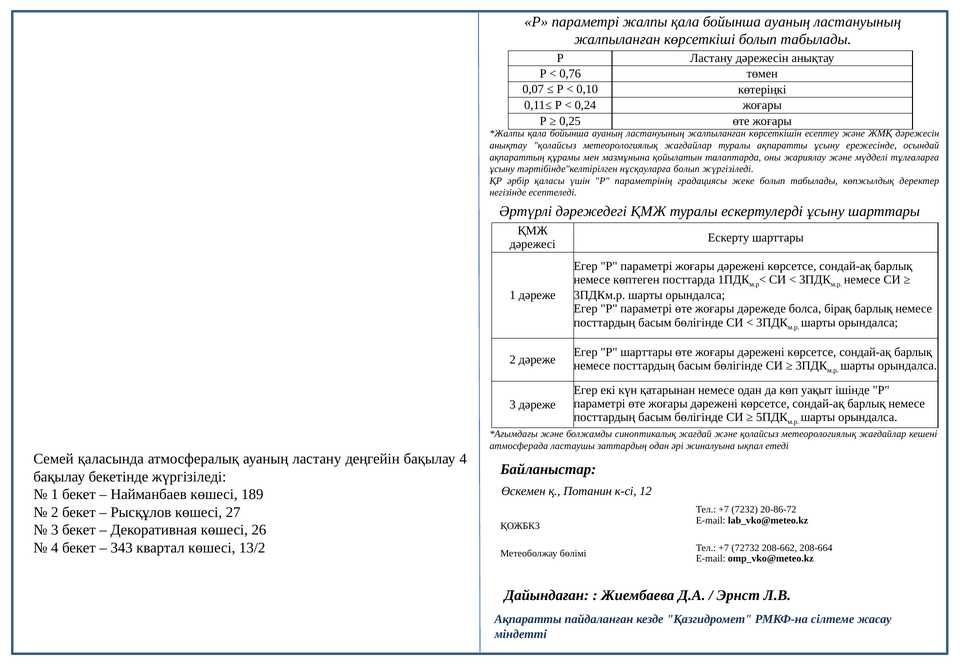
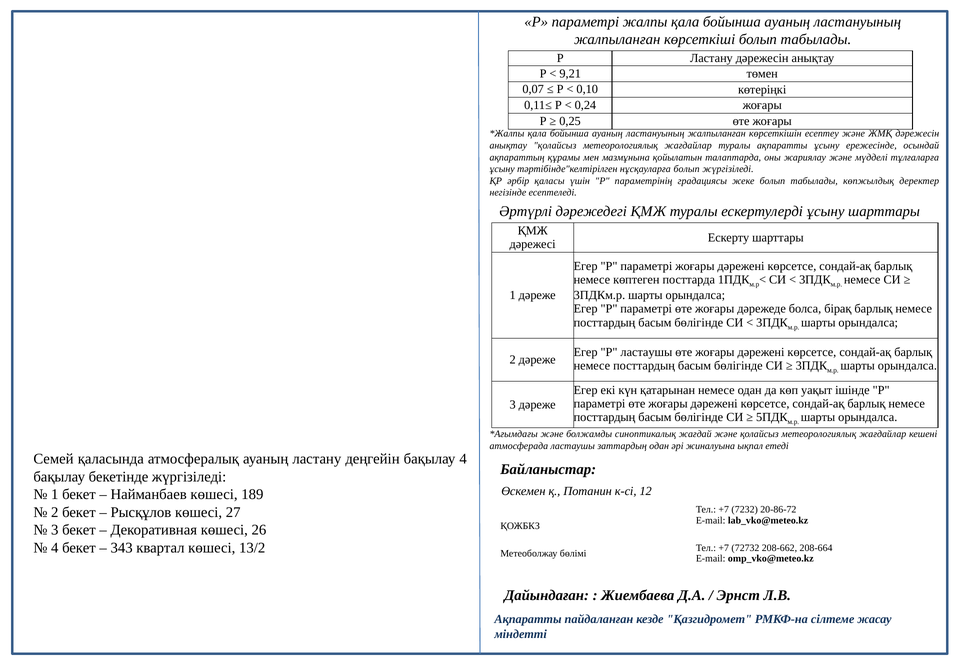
0,76: 0,76 -> 9,21
Р шарттары: шарттары -> ластаушы
